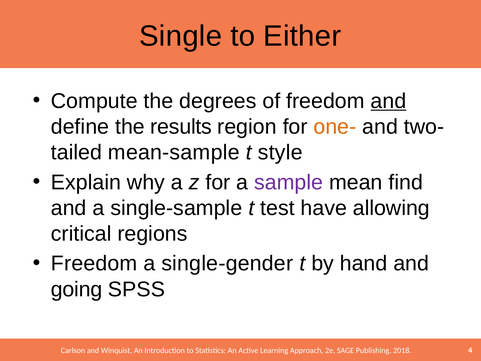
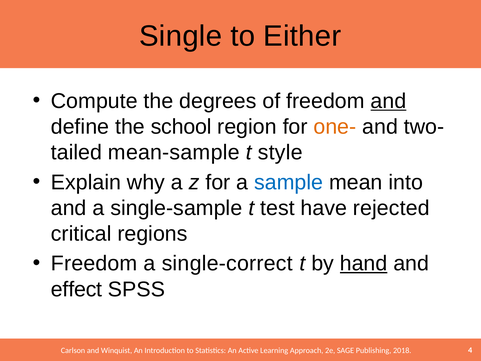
results: results -> school
sample colour: purple -> blue
find: find -> into
allowing: allowing -> rejected
single-gender: single-gender -> single-correct
hand underline: none -> present
going: going -> effect
